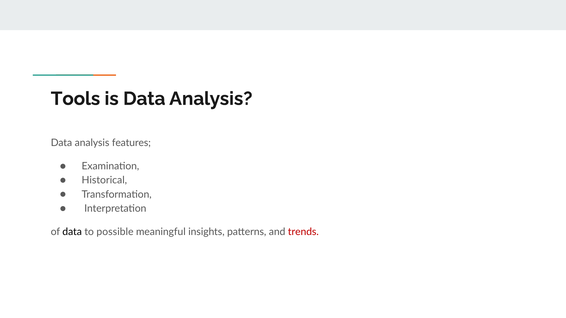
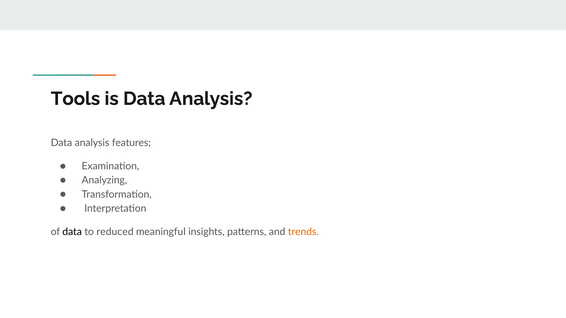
Historical: Historical -> Analyzing
possible: possible -> reduced
trends colour: red -> orange
